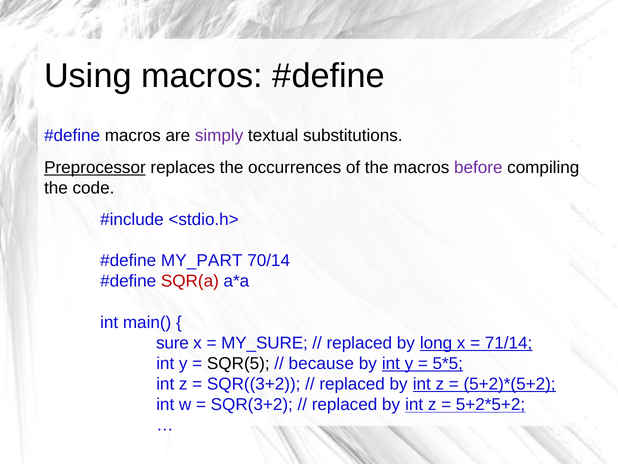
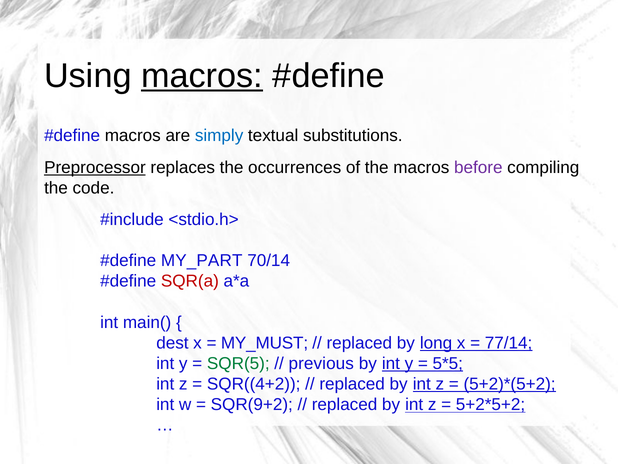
macros at (202, 76) underline: none -> present
simply colour: purple -> blue
sure: sure -> dest
MY_SURE: MY_SURE -> MY_MUST
71/14: 71/14 -> 77/14
SQR(5 colour: black -> green
because: because -> previous
SQR((3+2: SQR((3+2 -> SQR((4+2
SQR(3+2: SQR(3+2 -> SQR(9+2
